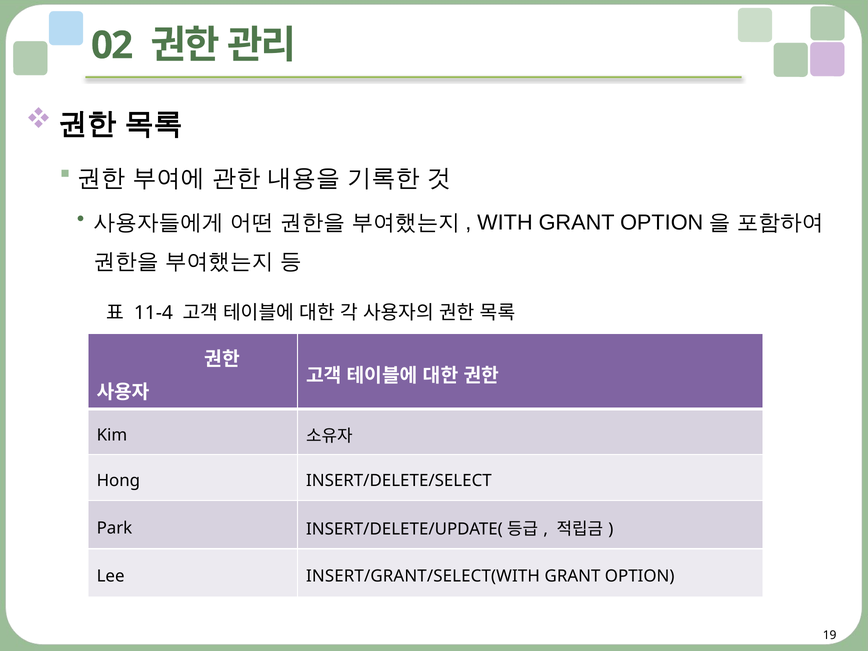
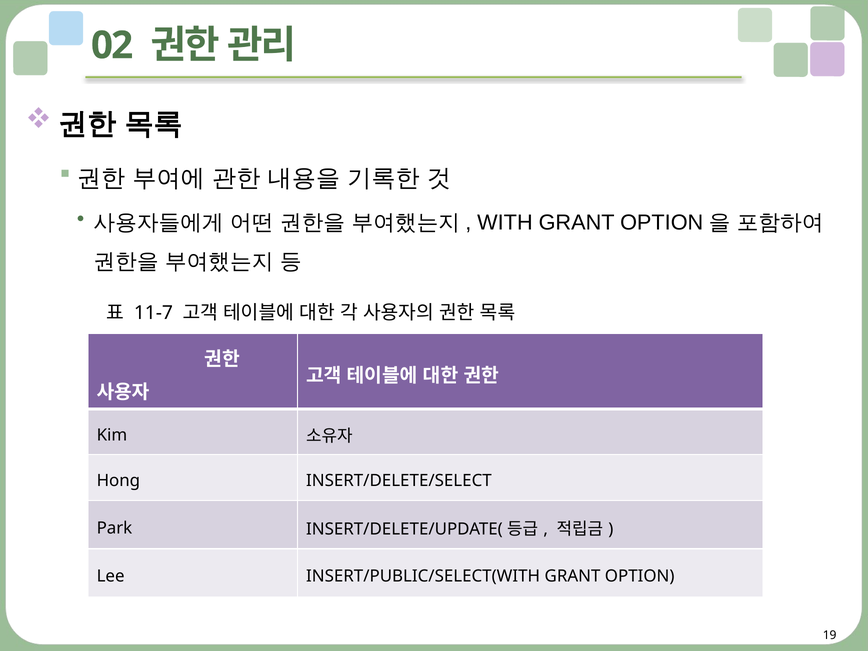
11-4: 11-4 -> 11-7
INSERT/GRANT/SELECT(WITH: INSERT/GRANT/SELECT(WITH -> INSERT/PUBLIC/SELECT(WITH
